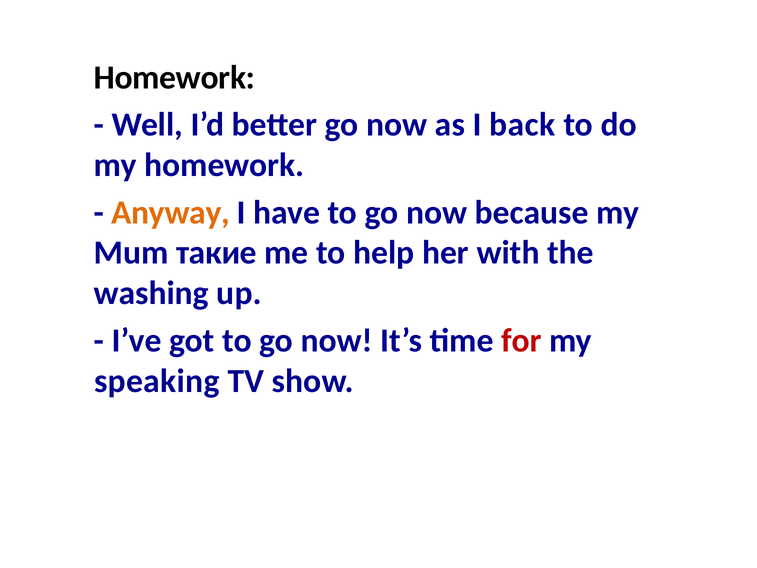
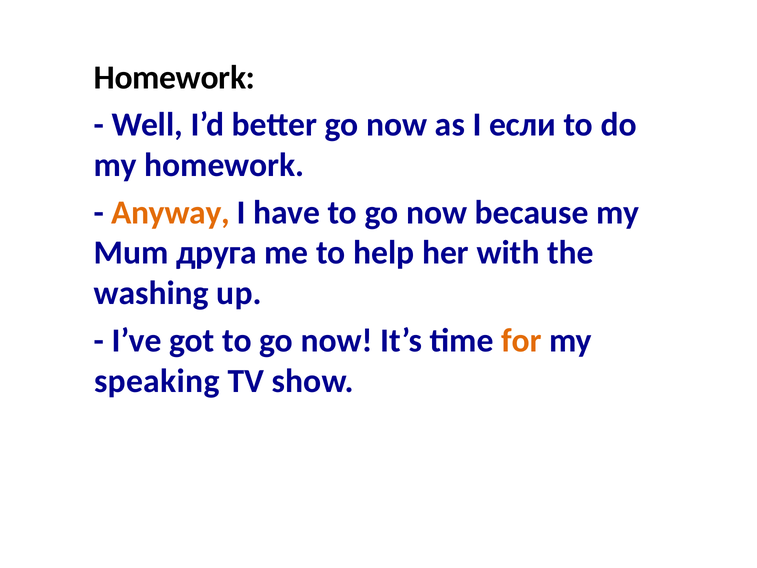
back: back -> если
такие: такие -> друга
for colour: red -> orange
